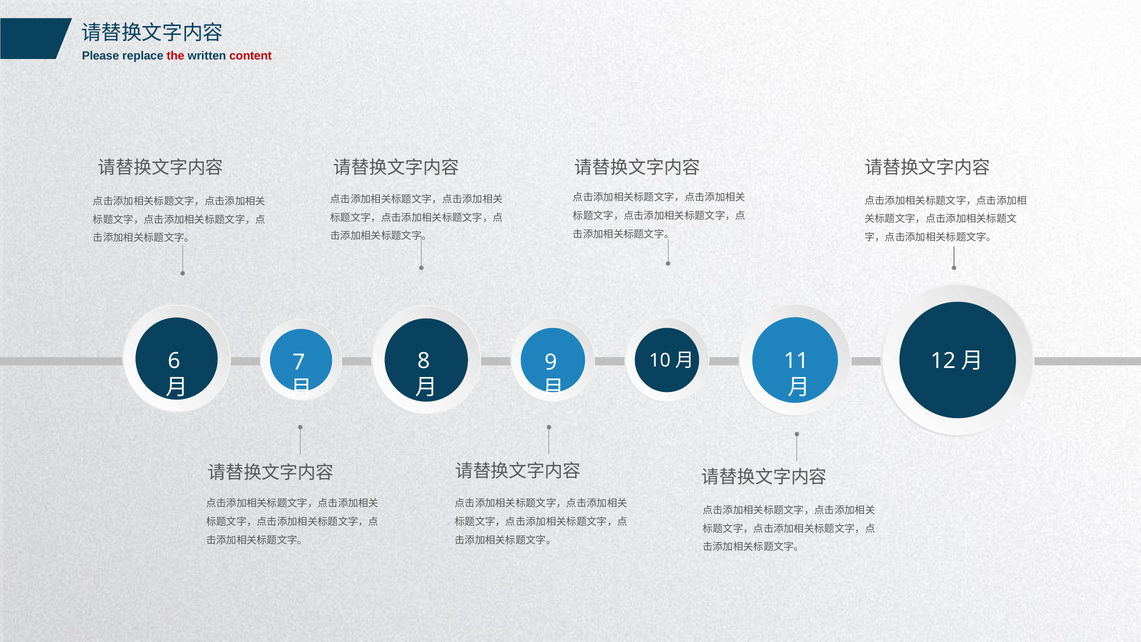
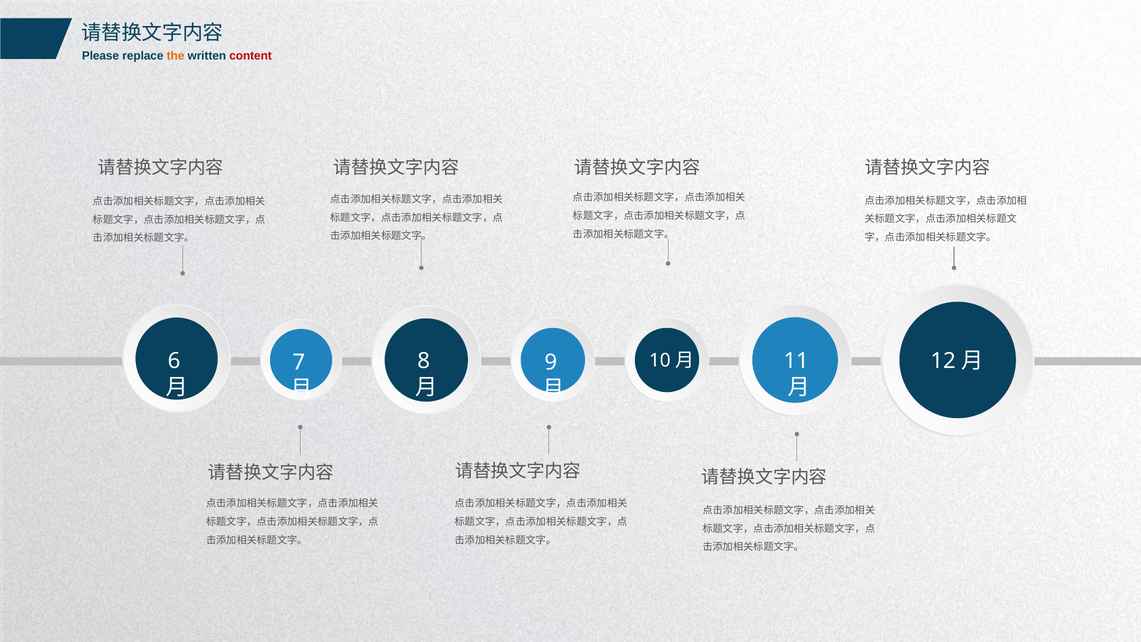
the colour: red -> orange
